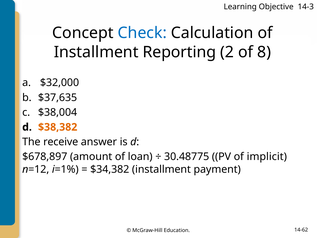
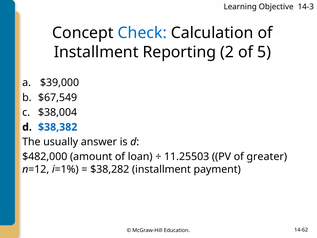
8: 8 -> 5
$32,000: $32,000 -> $39,000
$37,635: $37,635 -> $67,549
$38,382 colour: orange -> blue
receive: receive -> usually
$678,897: $678,897 -> $482,000
30.48775: 30.48775 -> 11.25503
implicit: implicit -> greater
$34,382: $34,382 -> $38,282
